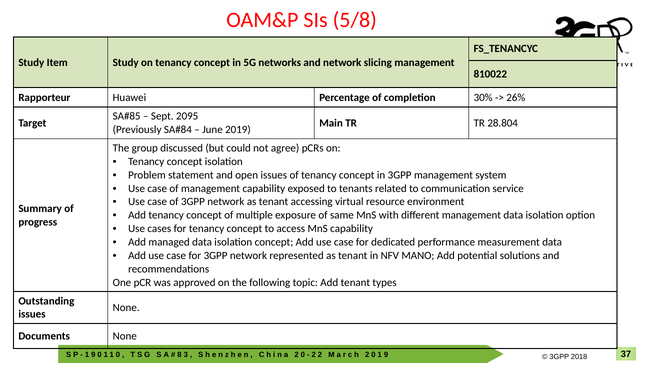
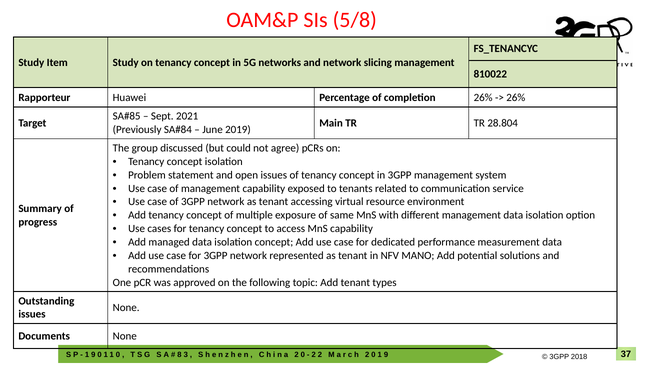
completion 30%: 30% -> 26%
2095: 2095 -> 2021
